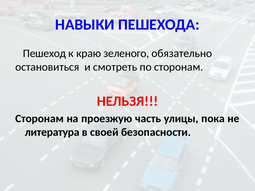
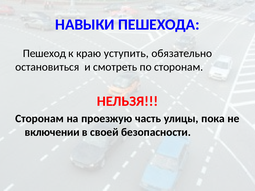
зеленого: зеленого -> уступить
литература: литература -> включении
